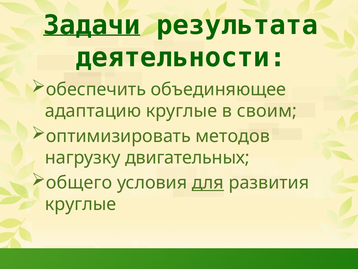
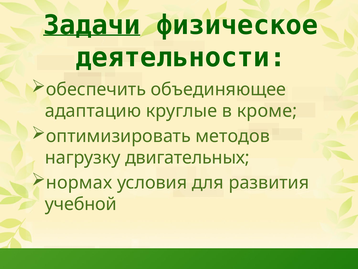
результата: результата -> физическое
своим: своим -> кроме
общего: общего -> нормах
для underline: present -> none
круглые at (81, 204): круглые -> учебной
